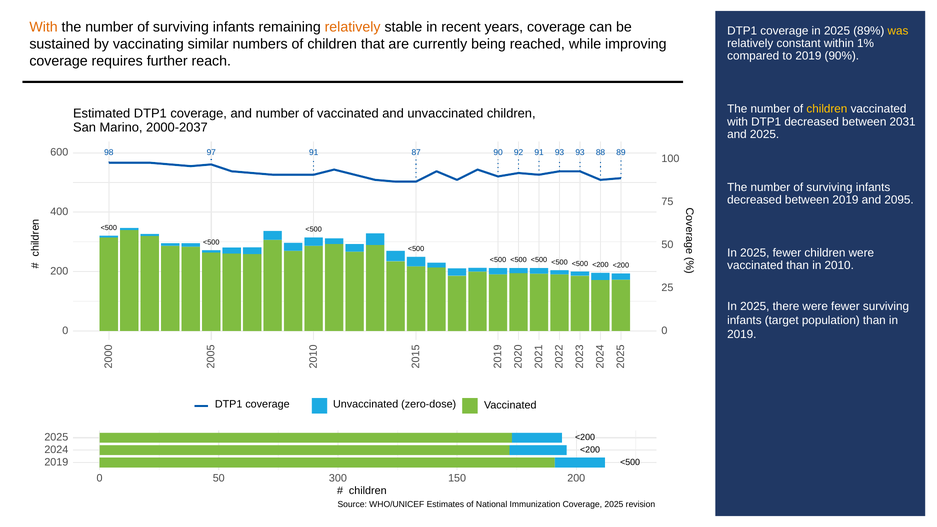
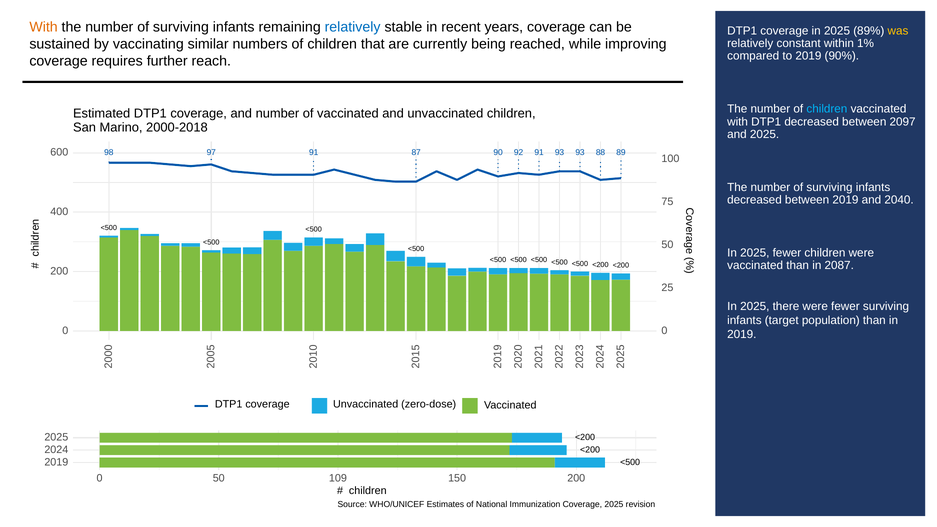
relatively at (353, 27) colour: orange -> blue
children at (827, 109) colour: yellow -> light blue
2031: 2031 -> 2097
2000-2037: 2000-2037 -> 2000-2018
2095: 2095 -> 2040
2010: 2010 -> 2087
300: 300 -> 109
